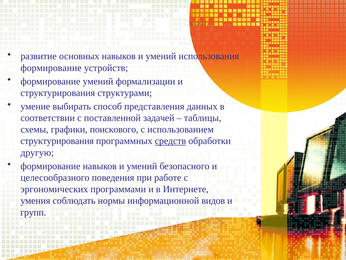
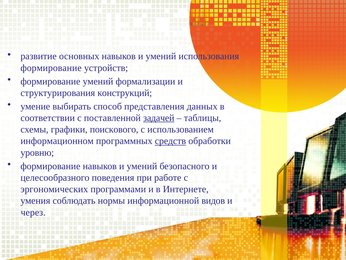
структурами: структурами -> конструкций
задачей underline: none -> present
структурирования at (57, 141): структурирования -> информационном
другую: другую -> уровню
групп: групп -> через
